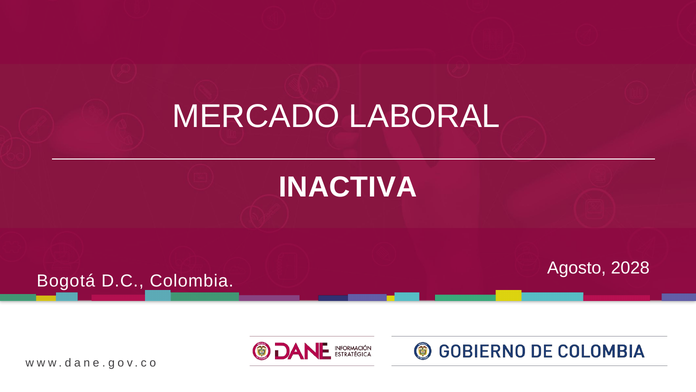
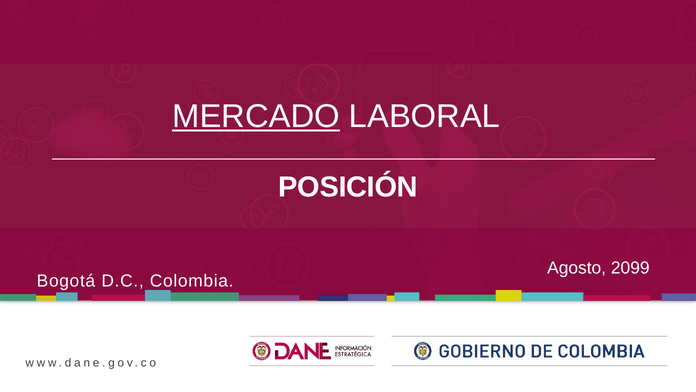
MERCADO underline: none -> present
INACTIVA: INACTIVA -> POSICIÓN
2028: 2028 -> 2099
